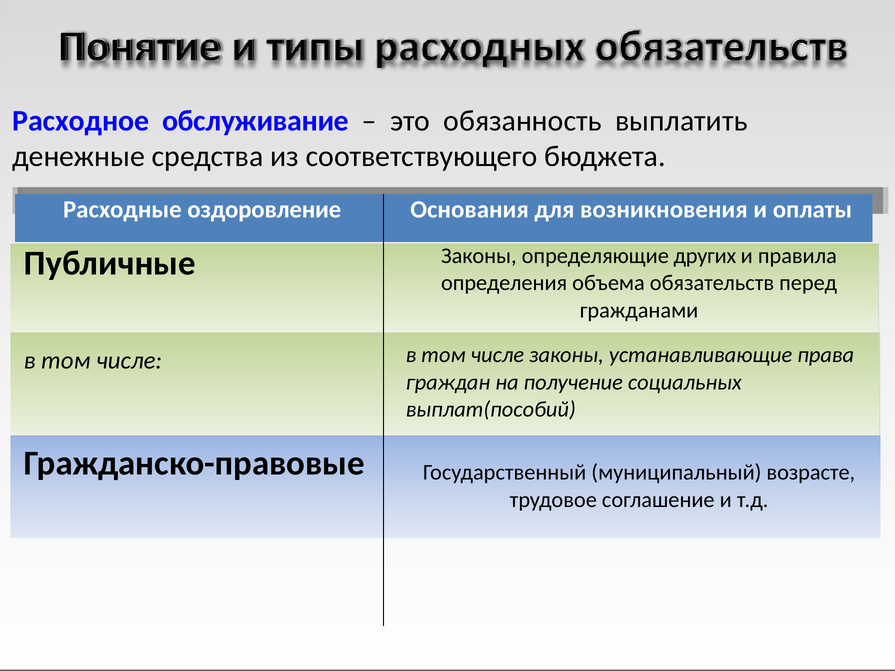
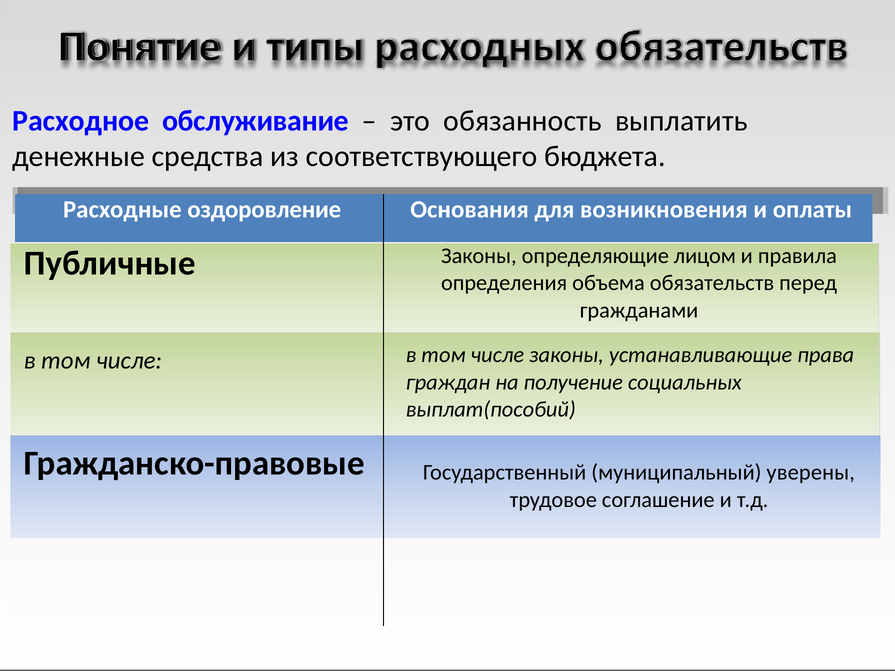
других: других -> лицом
возрасте: возрасте -> уверены
